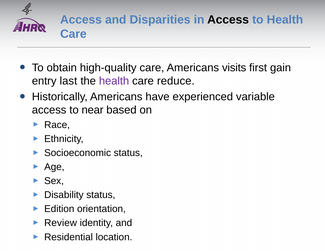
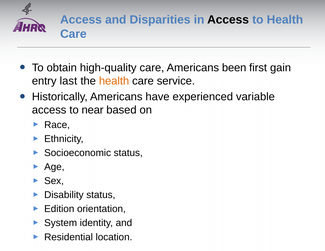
visits: visits -> been
health at (114, 81) colour: purple -> orange
reduce: reduce -> service
Review: Review -> System
